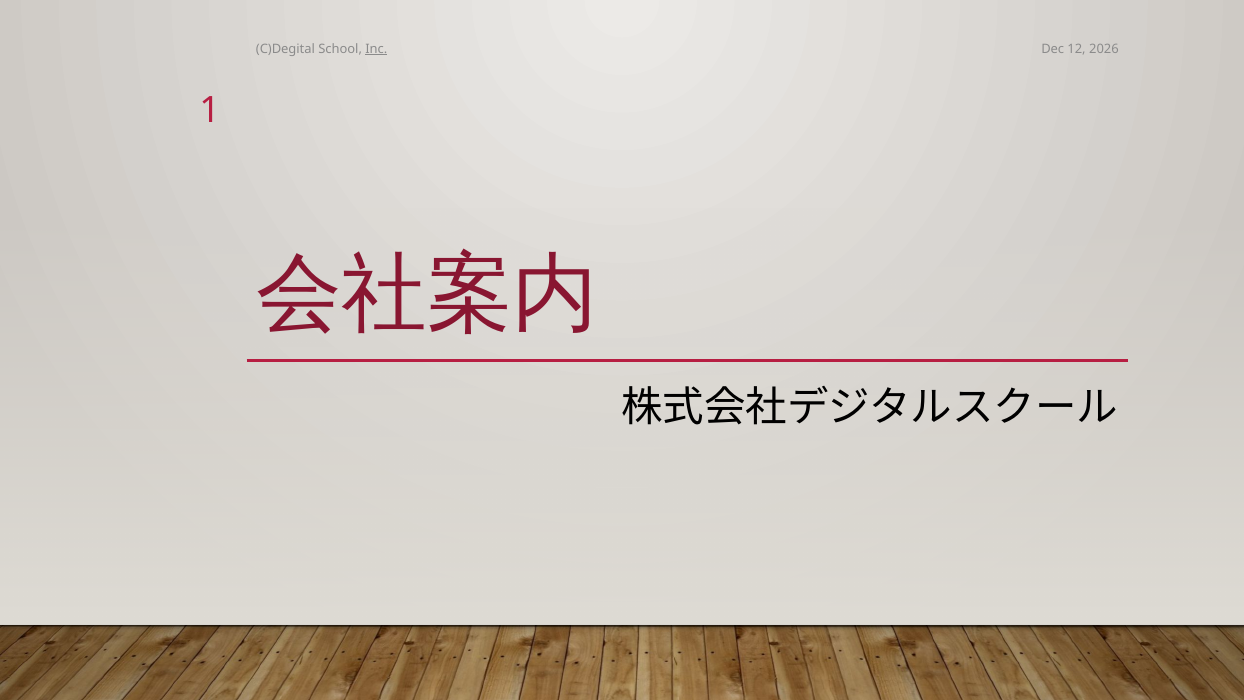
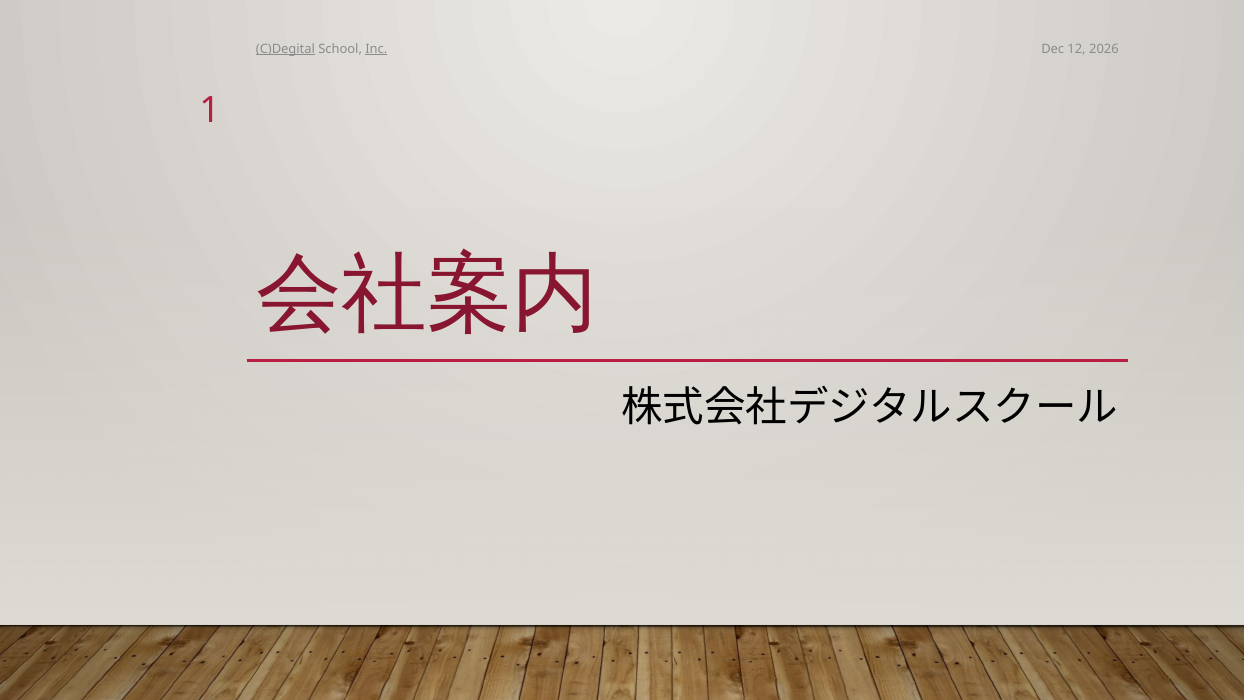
C)Degital underline: none -> present
